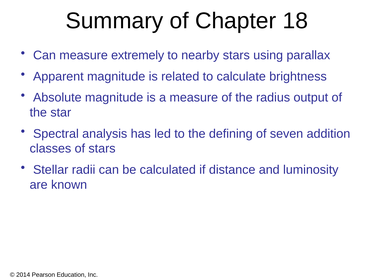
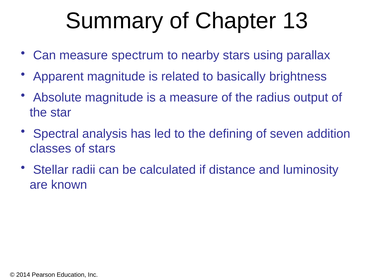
18: 18 -> 13
extremely: extremely -> spectrum
calculate: calculate -> basically
